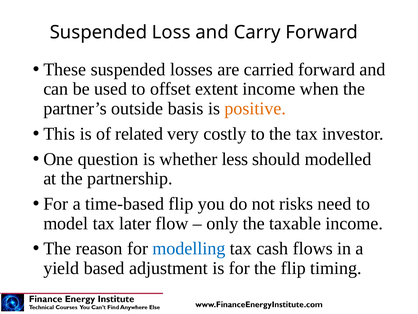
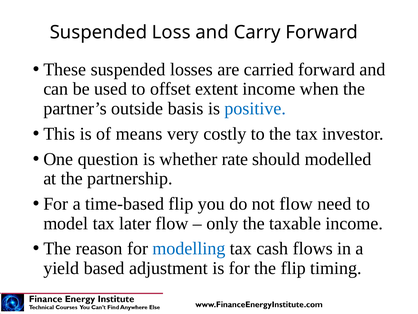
positive colour: orange -> blue
related: related -> means
less: less -> rate
not risks: risks -> flow
